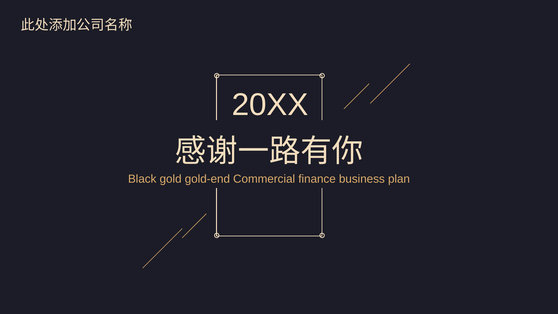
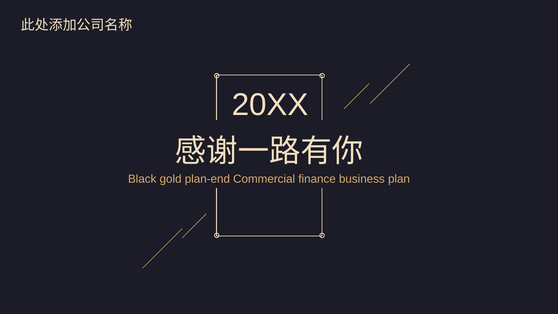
gold-end: gold-end -> plan-end
